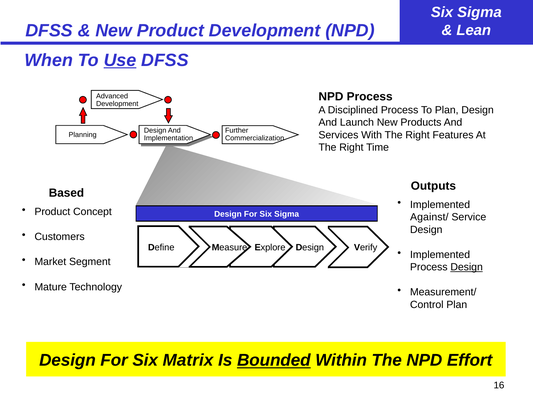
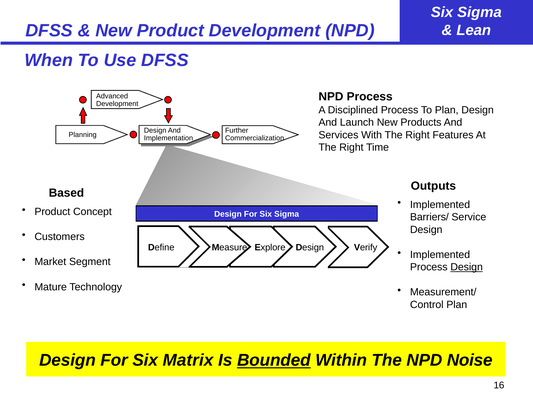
Use underline: present -> none
Against/: Against/ -> Barriers/
Effort: Effort -> Noise
